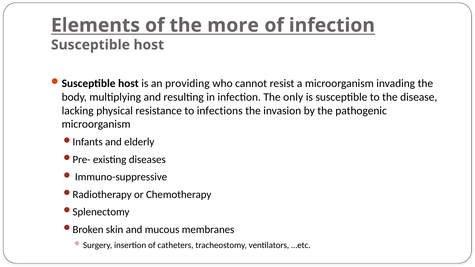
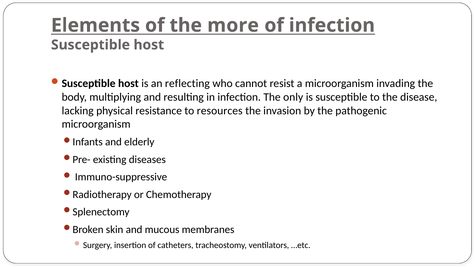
providing: providing -> reflecting
infections: infections -> resources
